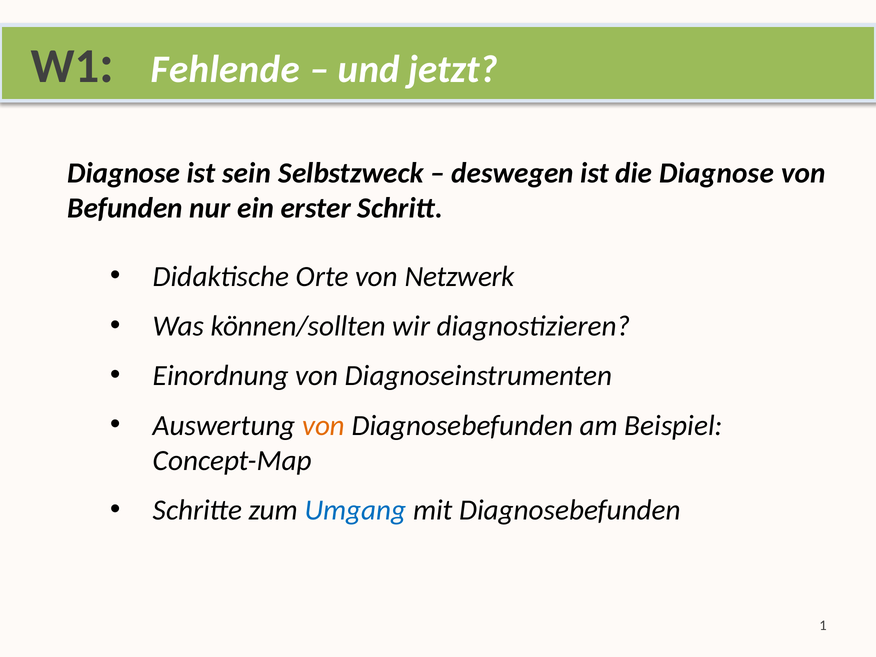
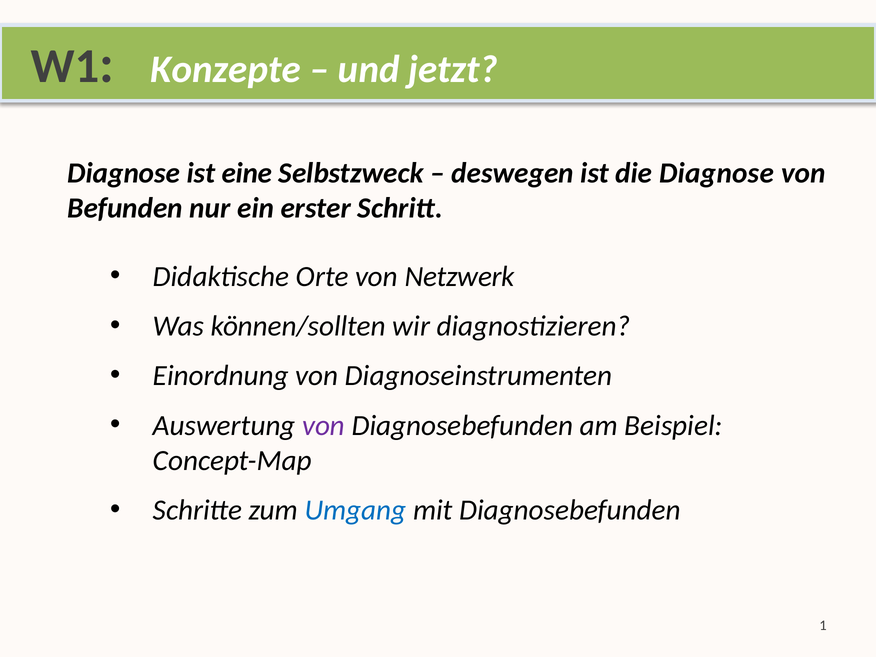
Fehlende: Fehlende -> Konzepte
sein: sein -> eine
von at (324, 425) colour: orange -> purple
